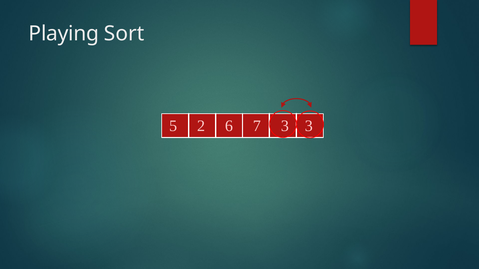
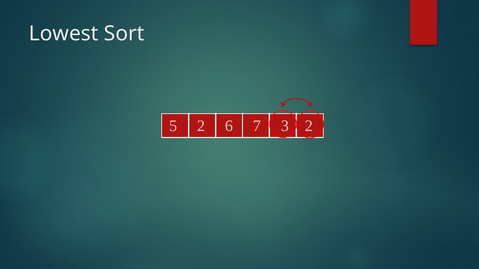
Playing: Playing -> Lowest
3 3: 3 -> 2
